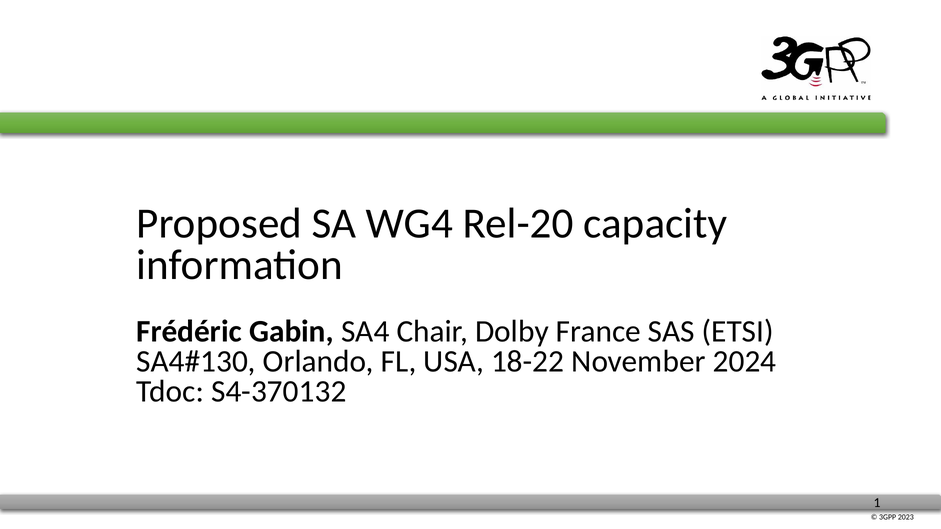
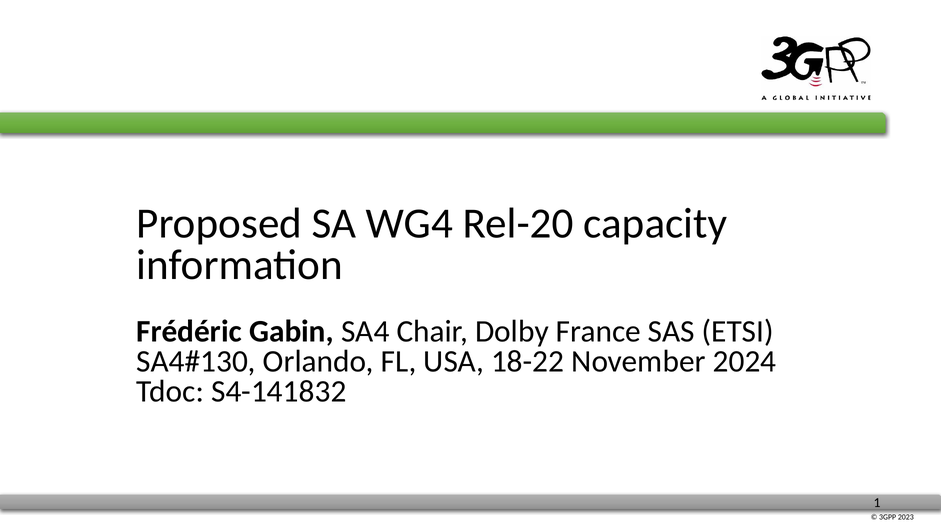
S4-370132: S4-370132 -> S4-141832
